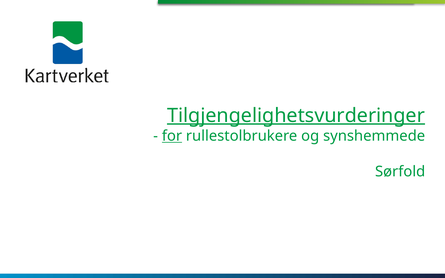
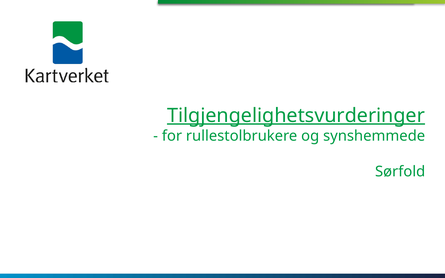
for underline: present -> none
